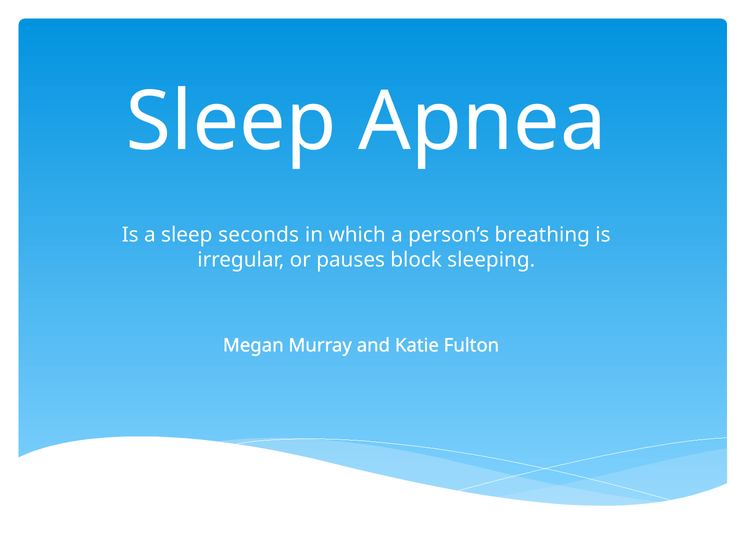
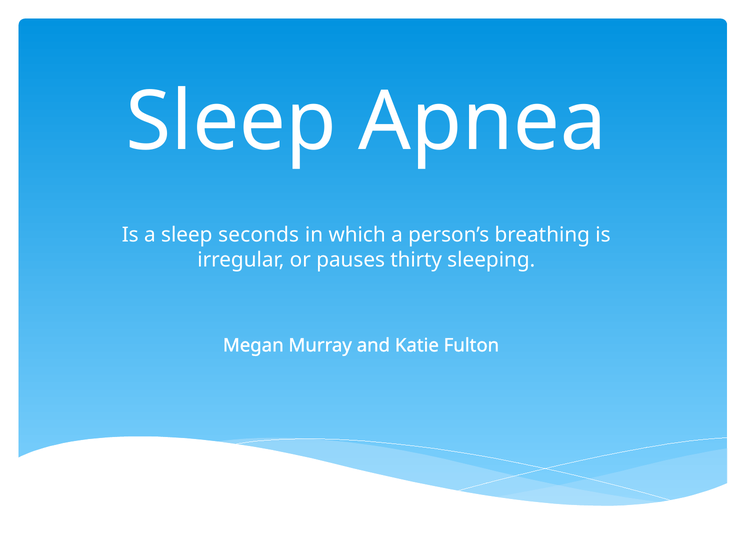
block: block -> thirty
